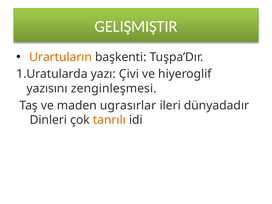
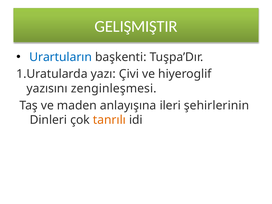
Urartuların colour: orange -> blue
ugrasırlar: ugrasırlar -> anlayışına
dünyadadır: dünyadadır -> şehirlerinin
